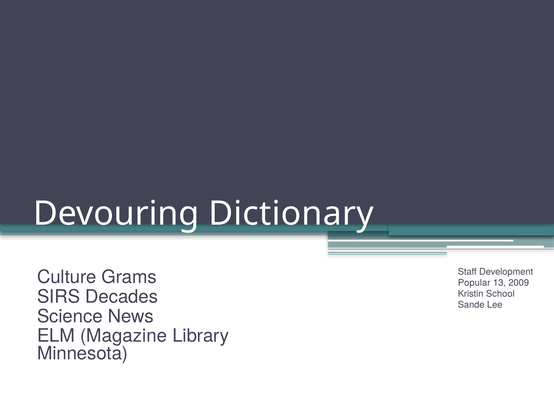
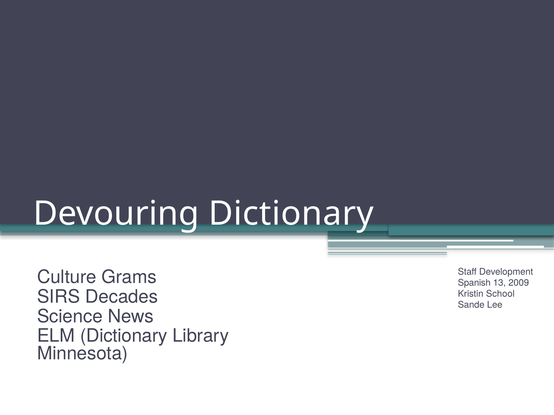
Popular: Popular -> Spanish
ELM Magazine: Magazine -> Dictionary
